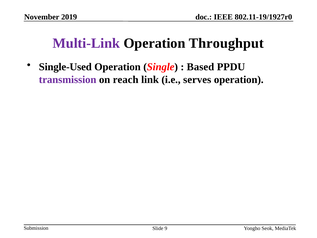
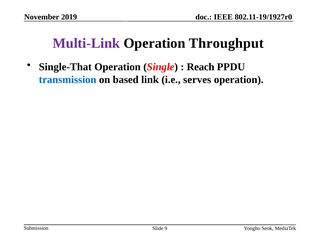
Single-Used: Single-Used -> Single-That
Based: Based -> Reach
transmission colour: purple -> blue
reach: reach -> based
